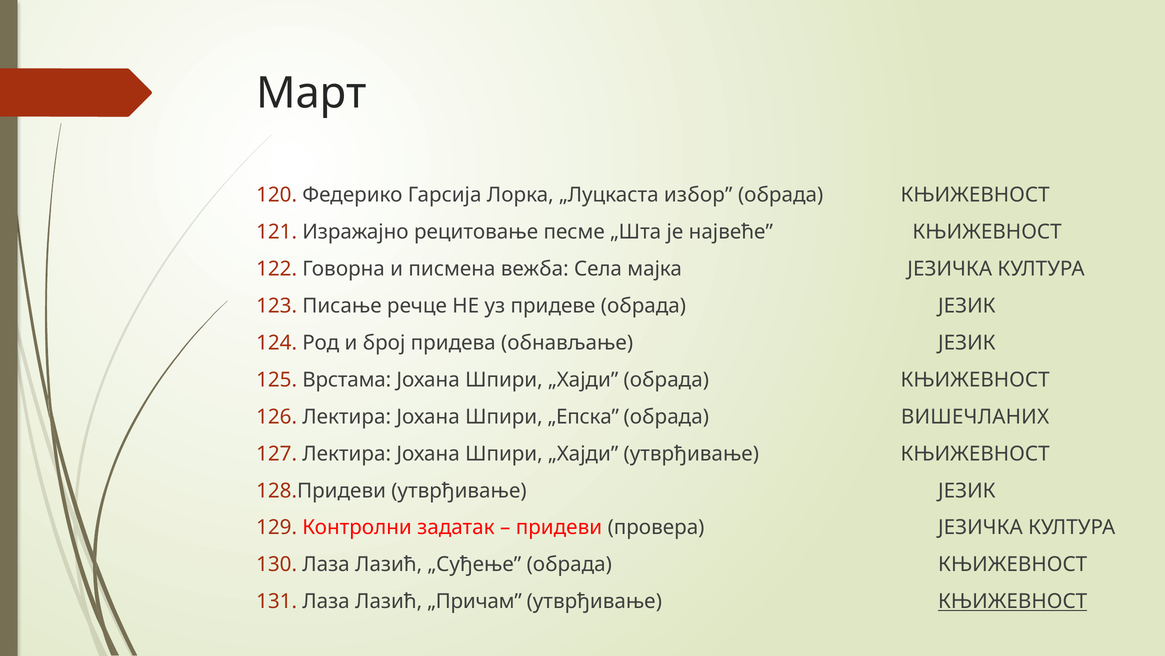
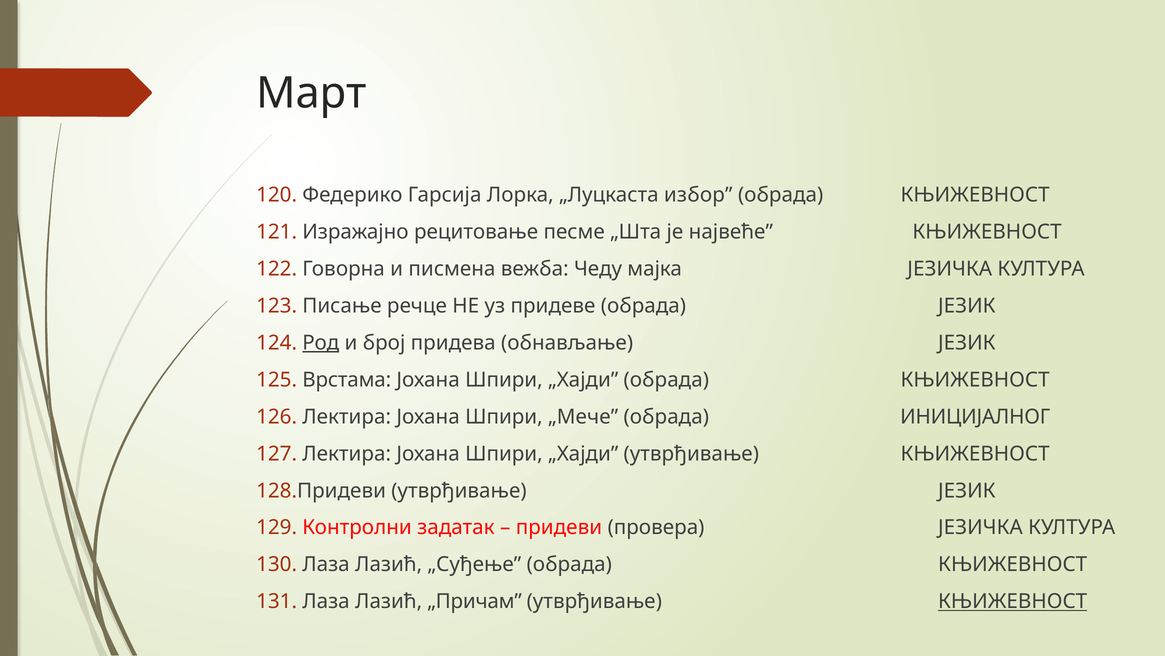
Села: Села -> Чеду
Род underline: none -> present
„Епска: „Епска -> „Мече
ВИШЕЧЛАНИХ: ВИШЕЧЛАНИХ -> ИНИЦИЈАЛНОГ
